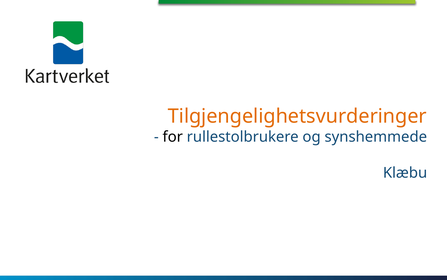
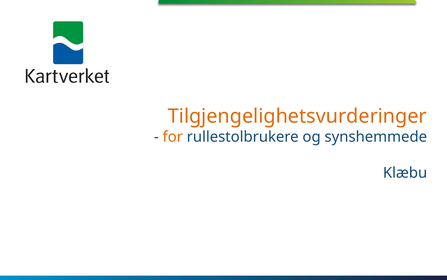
for colour: black -> orange
